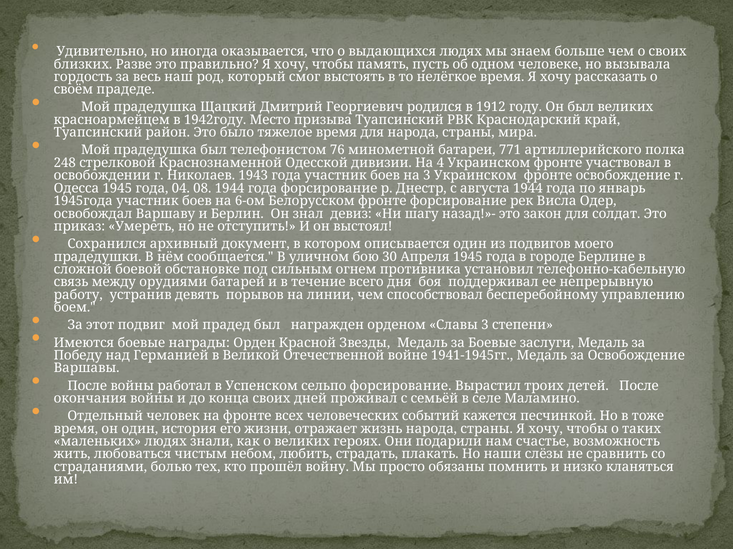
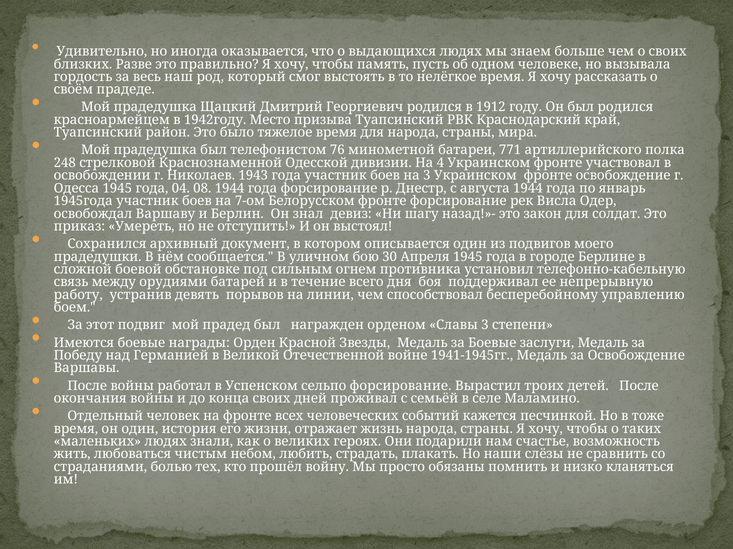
был великих: великих -> родился
6-ом: 6-ом -> 7-ом
